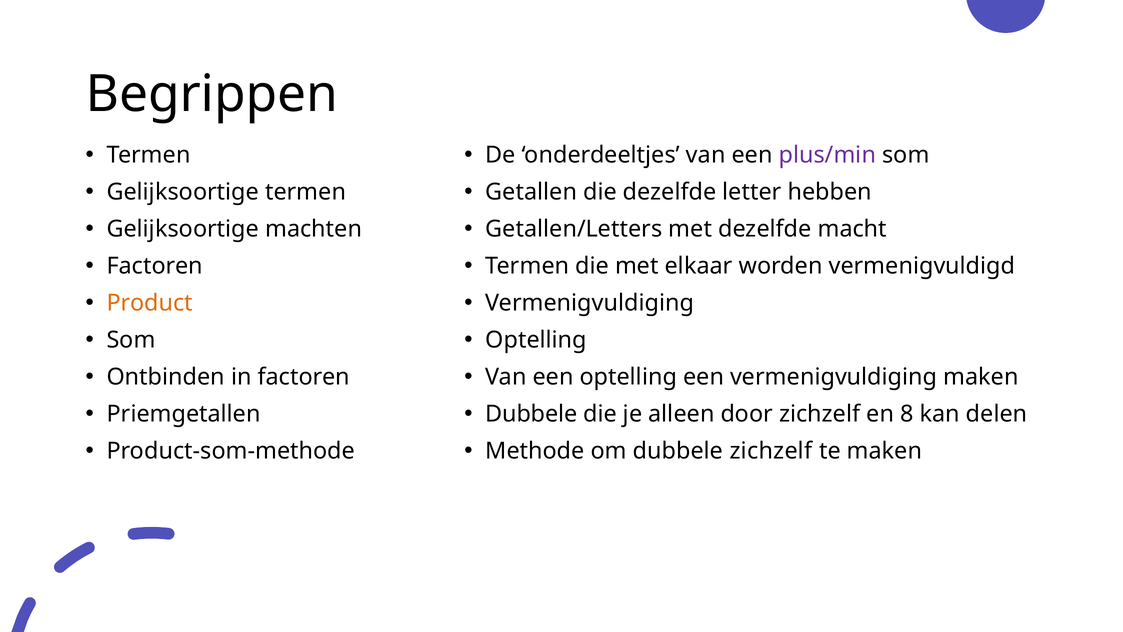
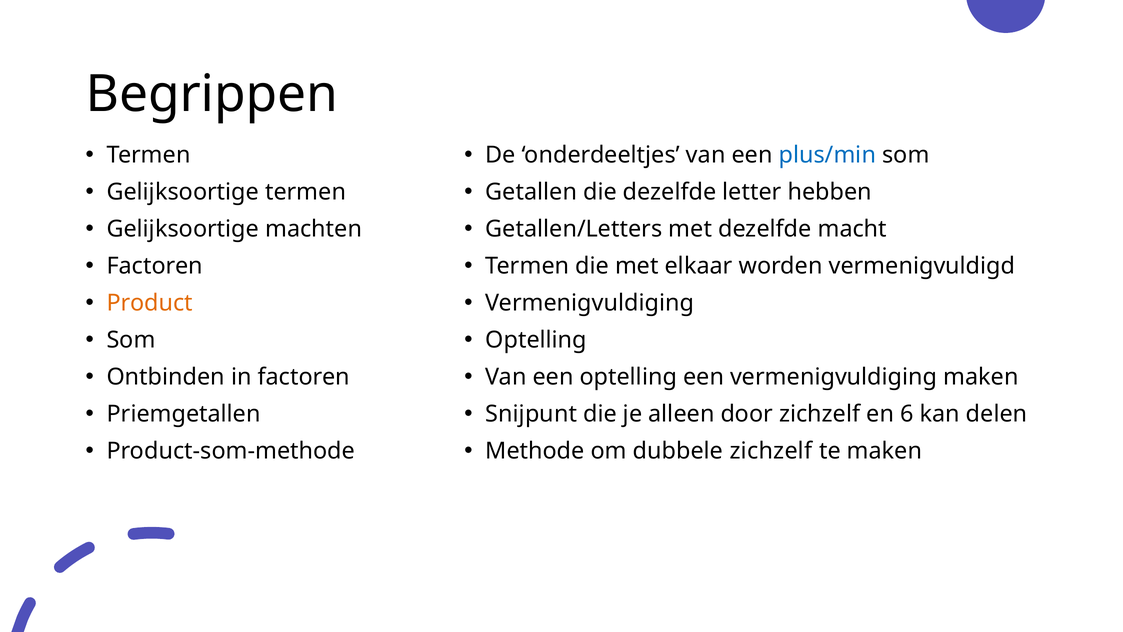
plus/min colour: purple -> blue
Dubbele at (531, 414): Dubbele -> Snijpunt
8: 8 -> 6
